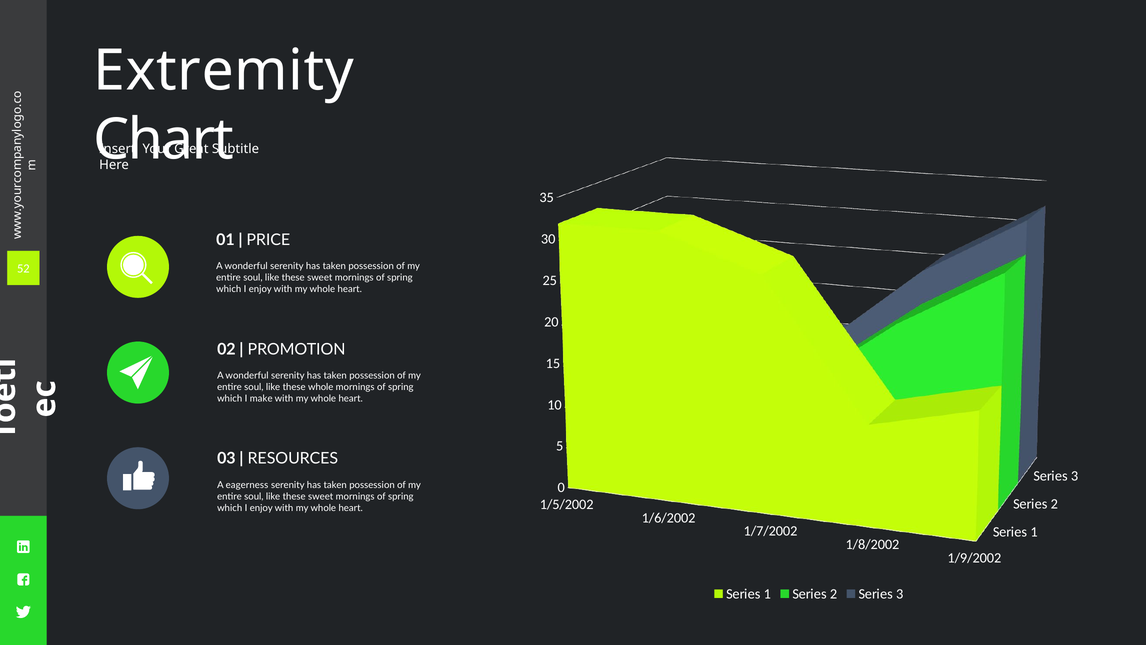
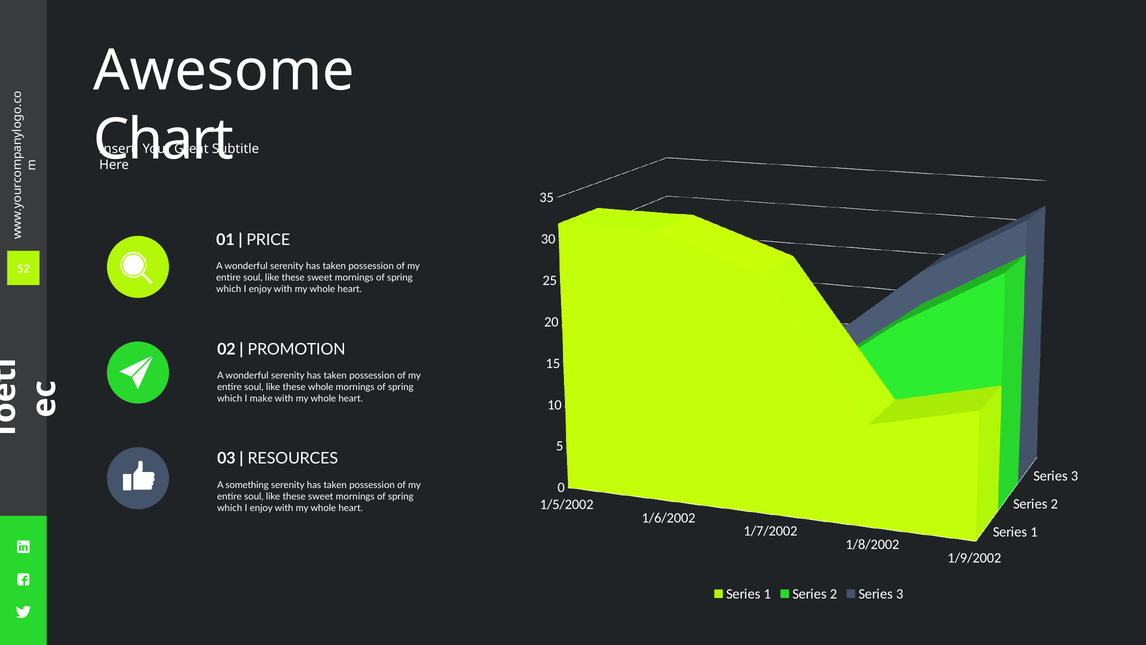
Extremity: Extremity -> Awesome
eagerness: eagerness -> something
